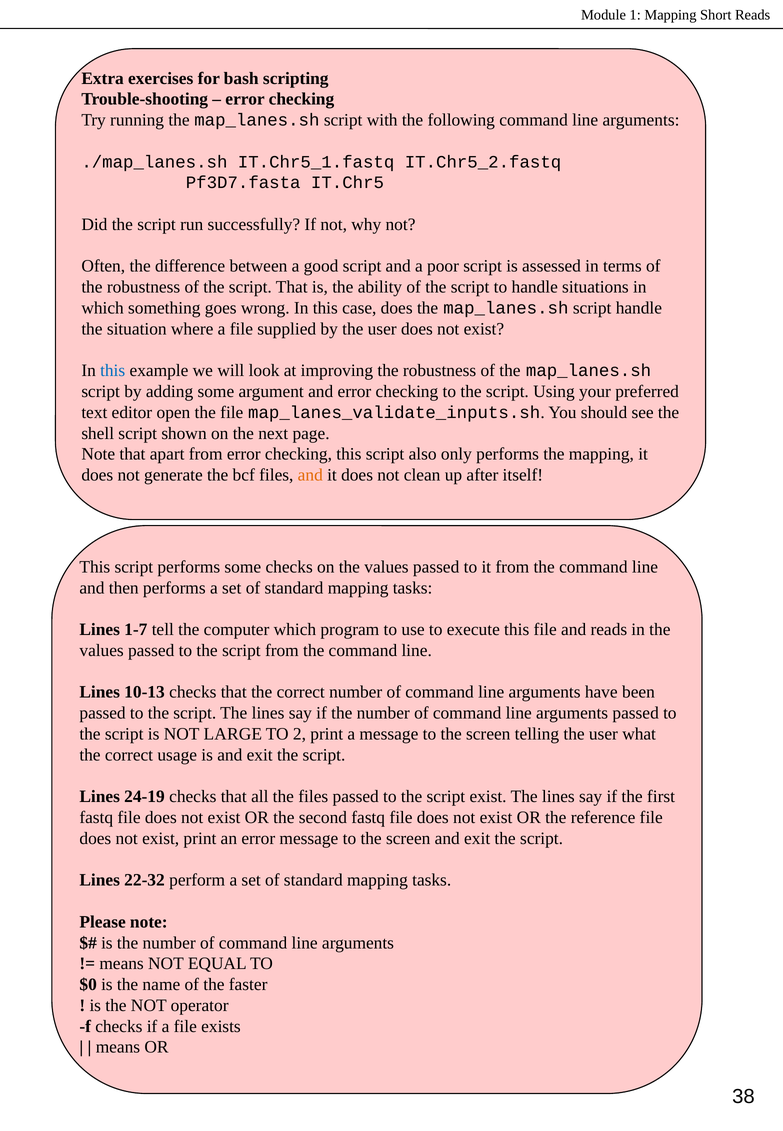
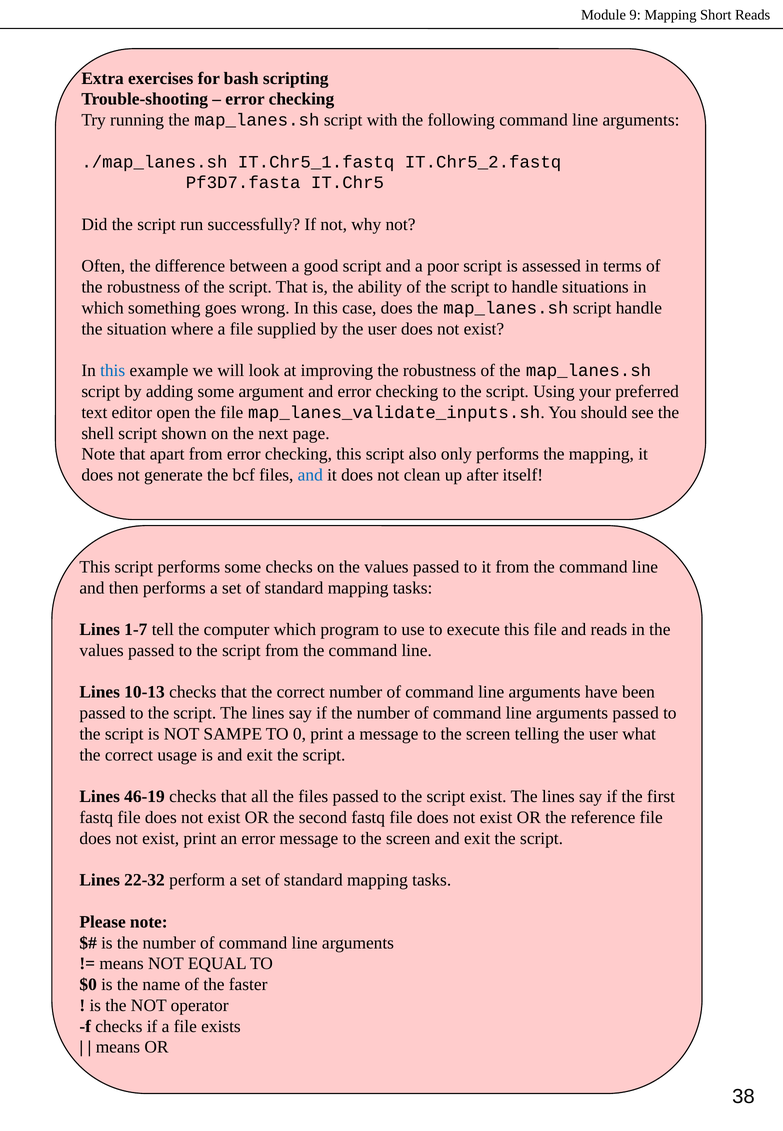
1: 1 -> 9
and at (310, 475) colour: orange -> blue
LARGE: LARGE -> SAMPE
2: 2 -> 0
24-19: 24-19 -> 46-19
